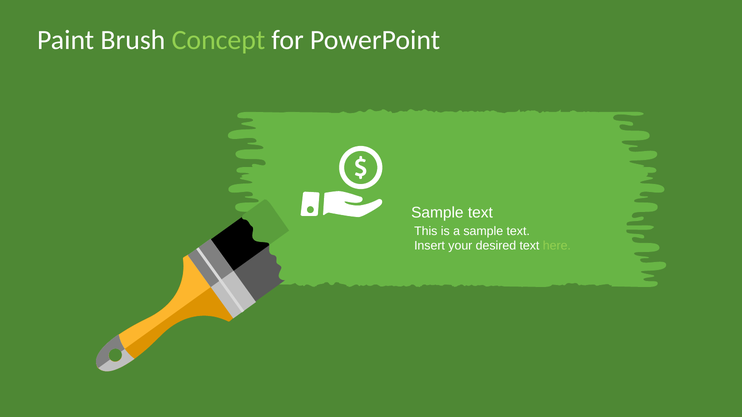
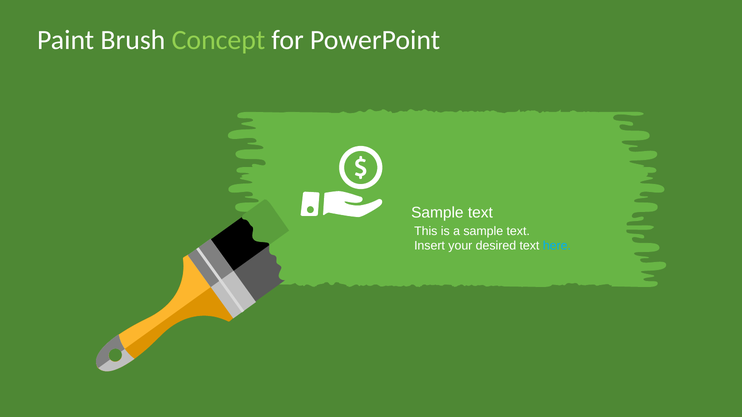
here colour: light green -> light blue
